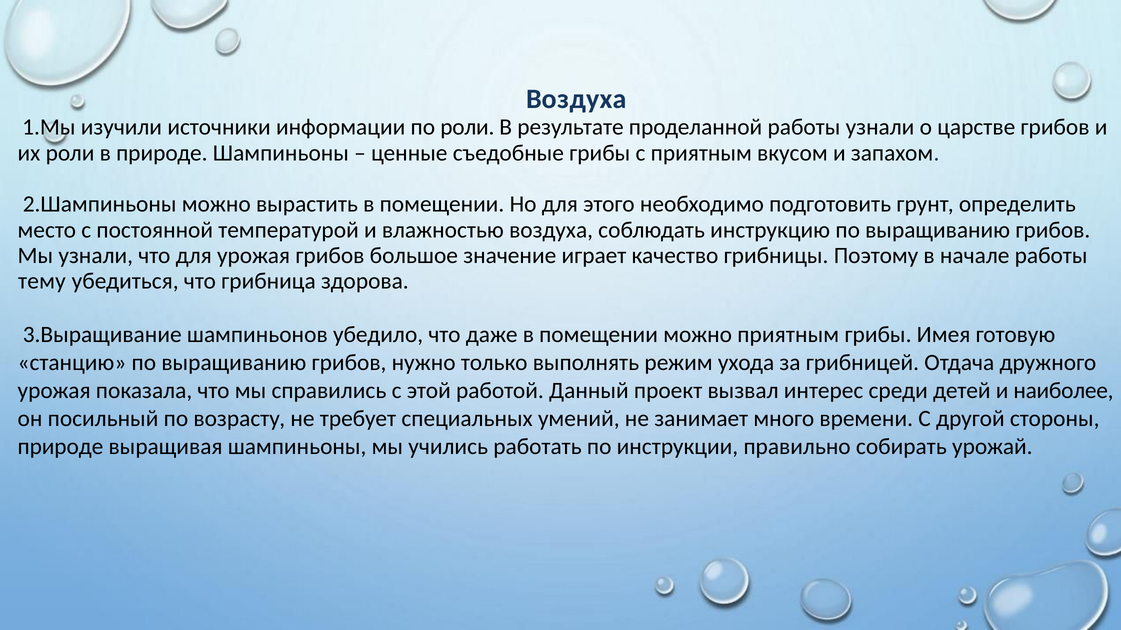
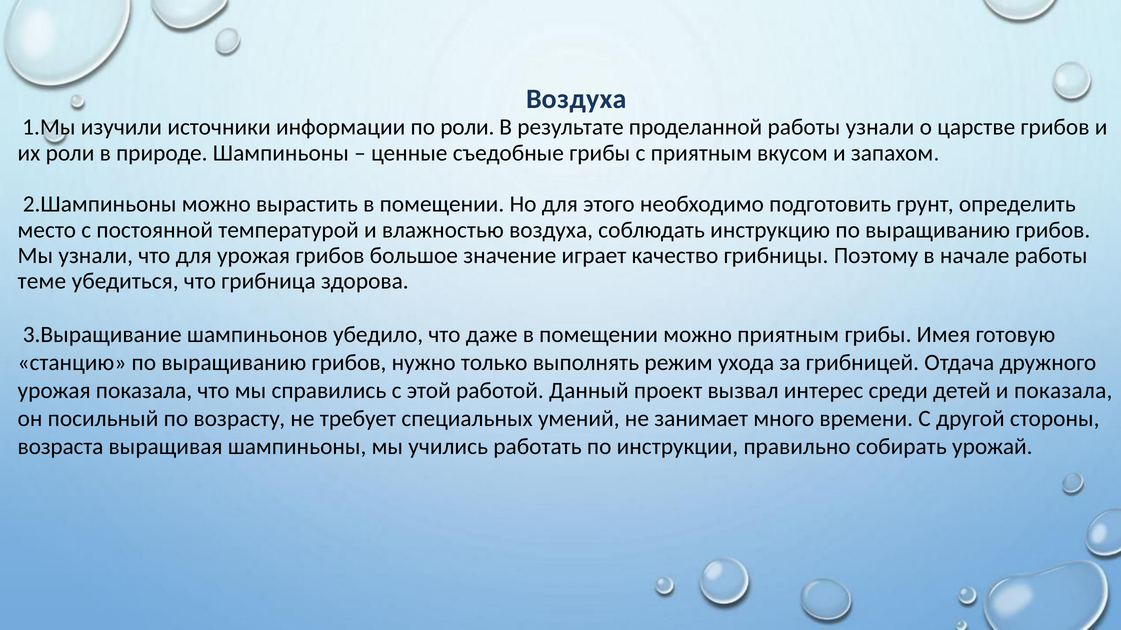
тему: тему -> теме
и наиболее: наиболее -> показала
природе at (60, 447): природе -> возраста
